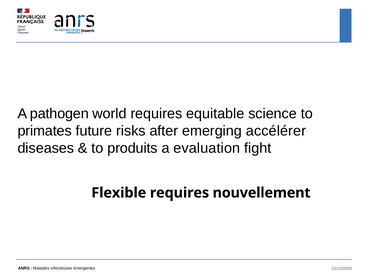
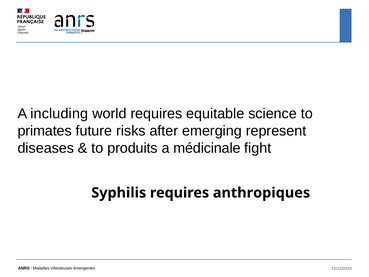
pathogen: pathogen -> including
accélérer: accélérer -> represent
evaluation: evaluation -> médicinale
Flexible: Flexible -> Syphilis
nouvellement: nouvellement -> anthropiques
